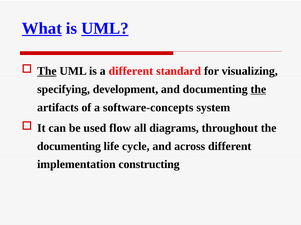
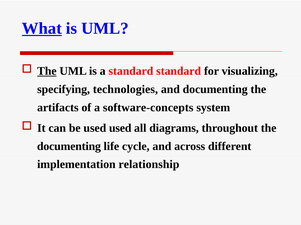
UML at (105, 28) underline: present -> none
a different: different -> standard
development: development -> technologies
the at (258, 90) underline: present -> none
used flow: flow -> used
constructing: constructing -> relationship
